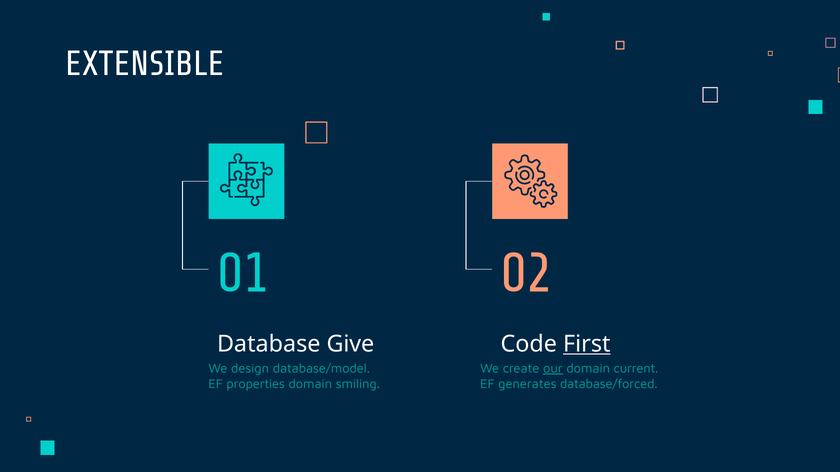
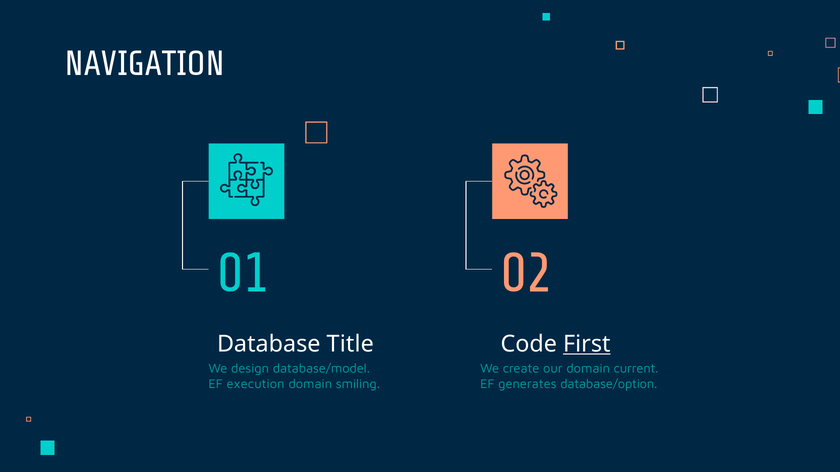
EXTENSIBLE: EXTENSIBLE -> NAVIGATION
Give: Give -> Title
our underline: present -> none
properties: properties -> execution
database/forced: database/forced -> database/option
